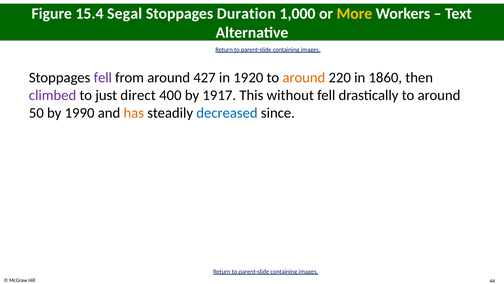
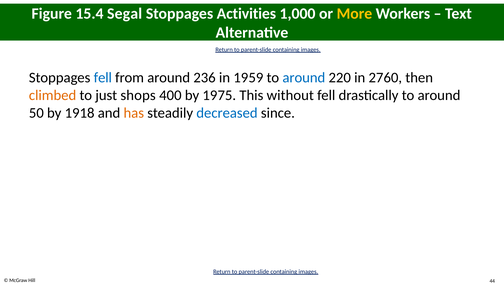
Duration: Duration -> Activities
fell at (103, 77) colour: purple -> blue
427: 427 -> 236
20: 20 -> 59
around at (304, 77) colour: orange -> blue
18: 18 -> 27
climbed colour: purple -> orange
direct: direct -> shops
17: 17 -> 75
90: 90 -> 18
